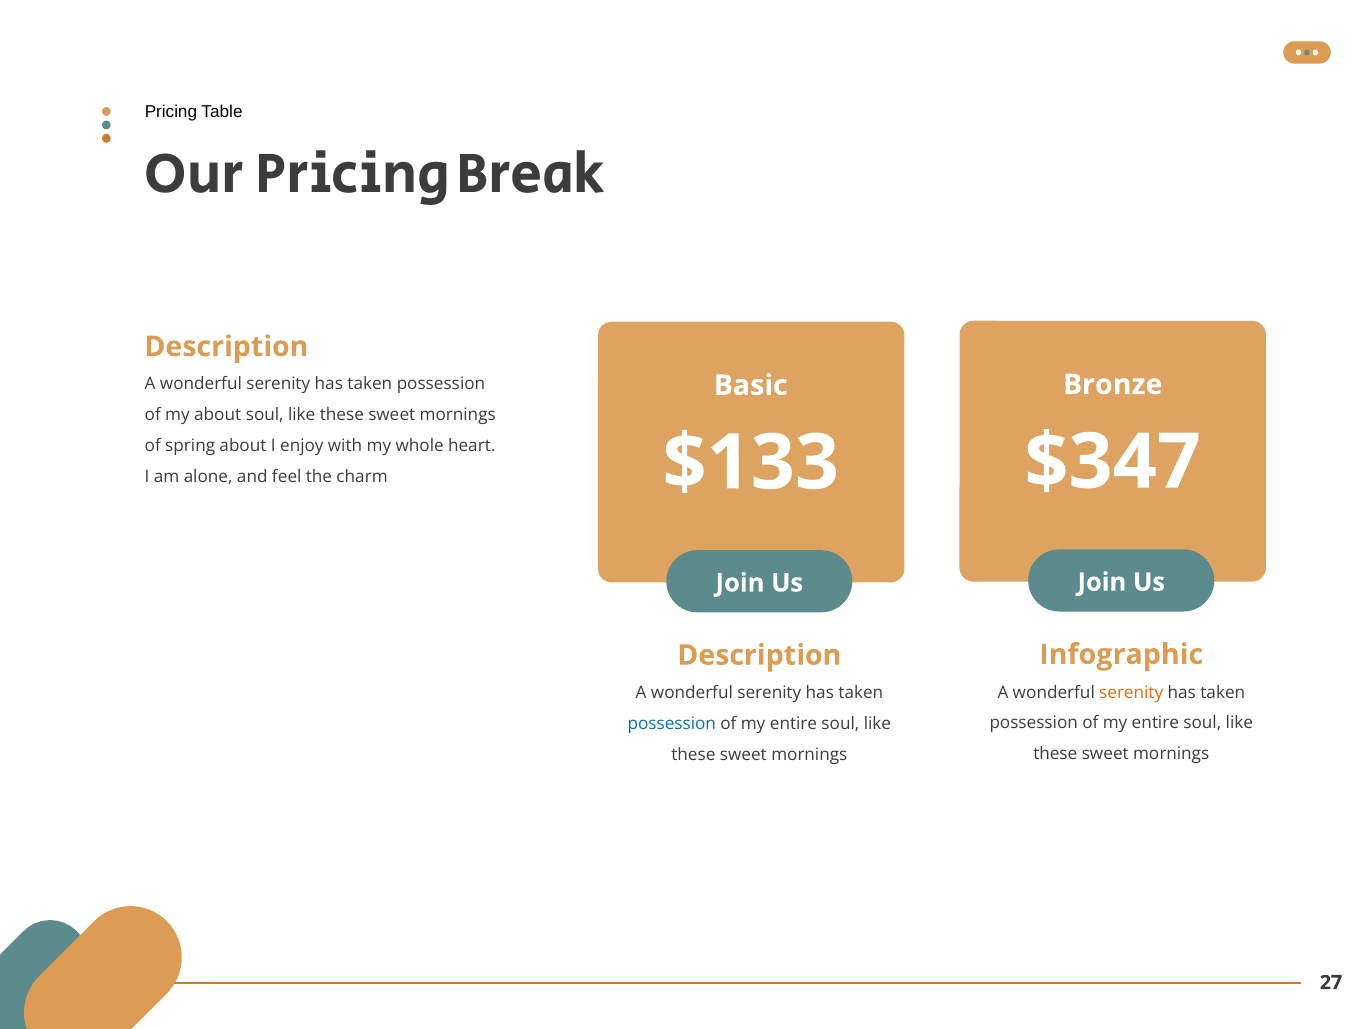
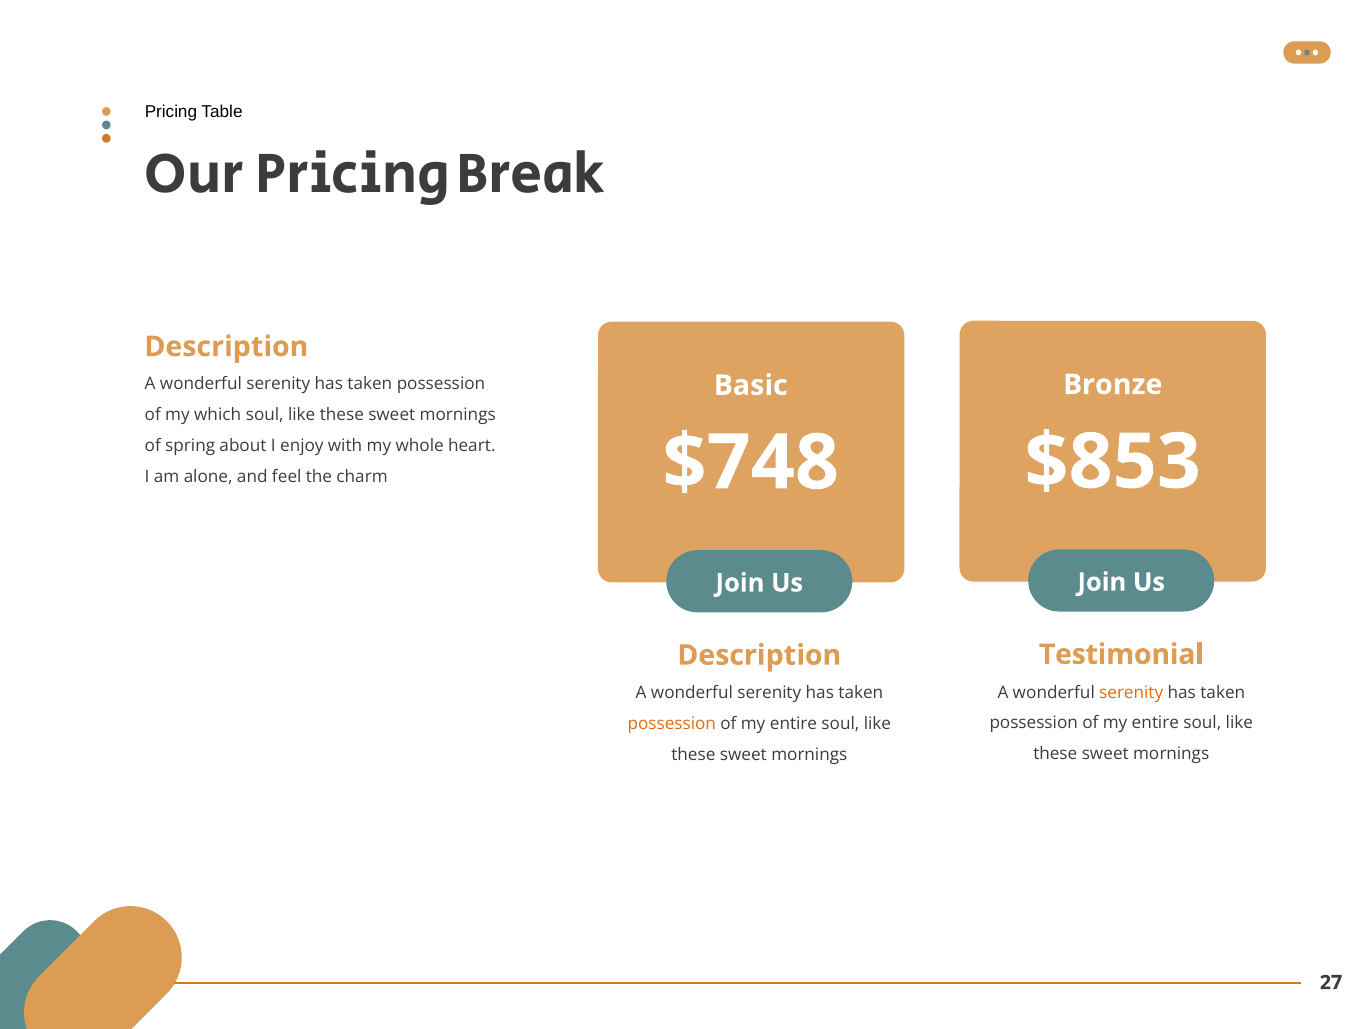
my about: about -> which
$347: $347 -> $853
$133: $133 -> $748
Infographic: Infographic -> Testimonial
possession at (672, 724) colour: blue -> orange
